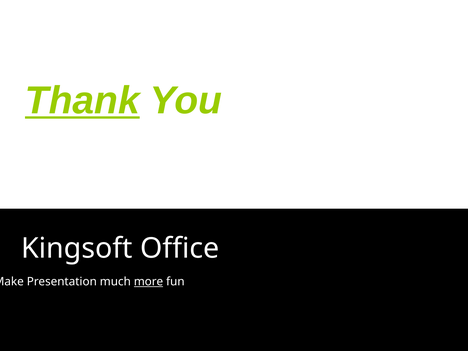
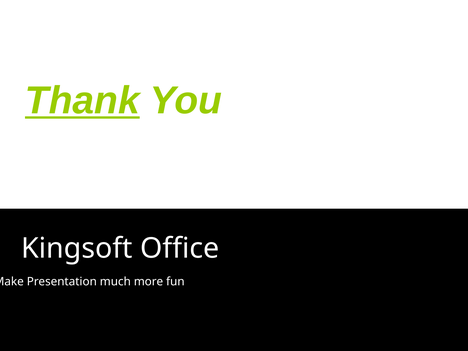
more underline: present -> none
